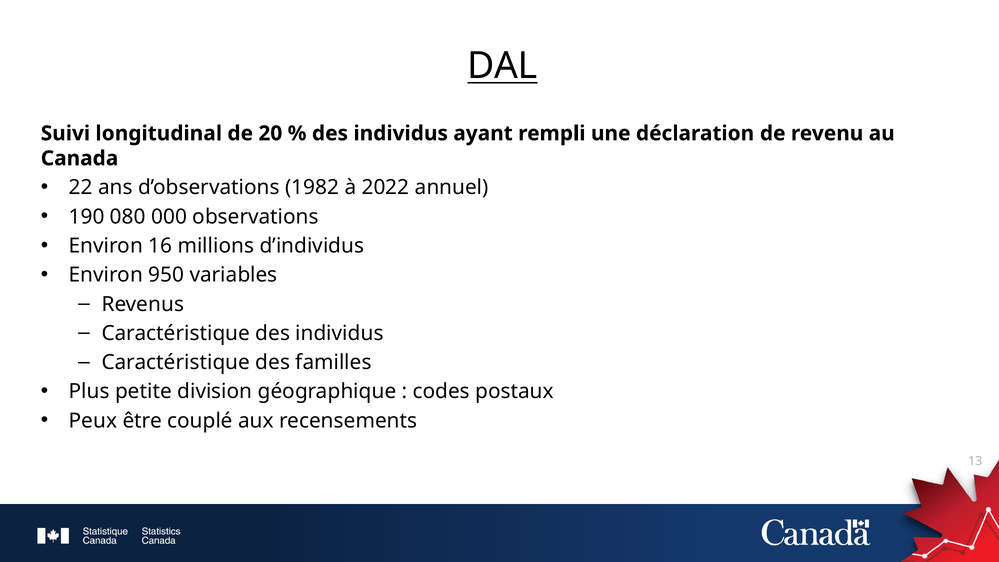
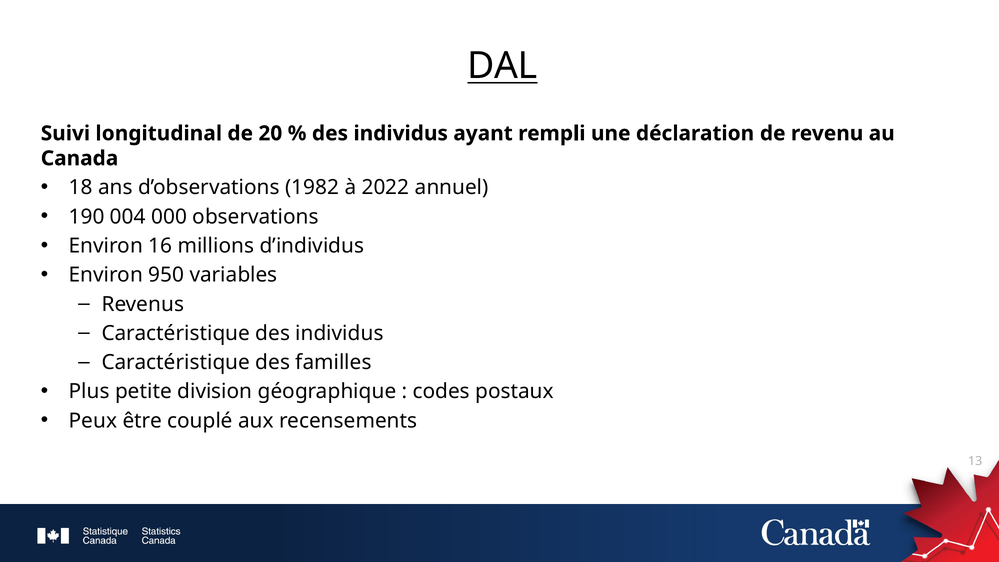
22: 22 -> 18
080: 080 -> 004
